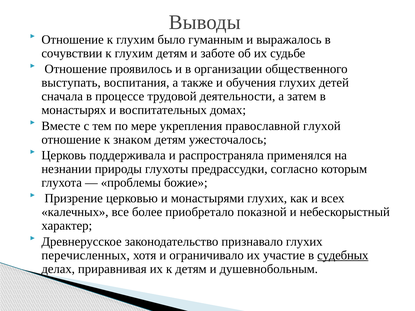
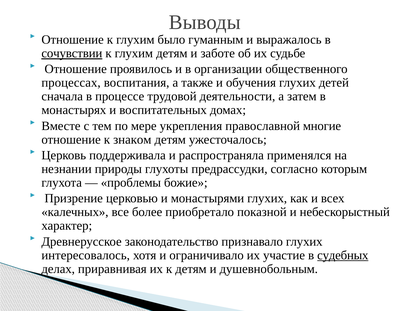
сочувствии underline: none -> present
выступать: выступать -> процессах
глухой: глухой -> многие
перечисленных: перечисленных -> интересовалось
